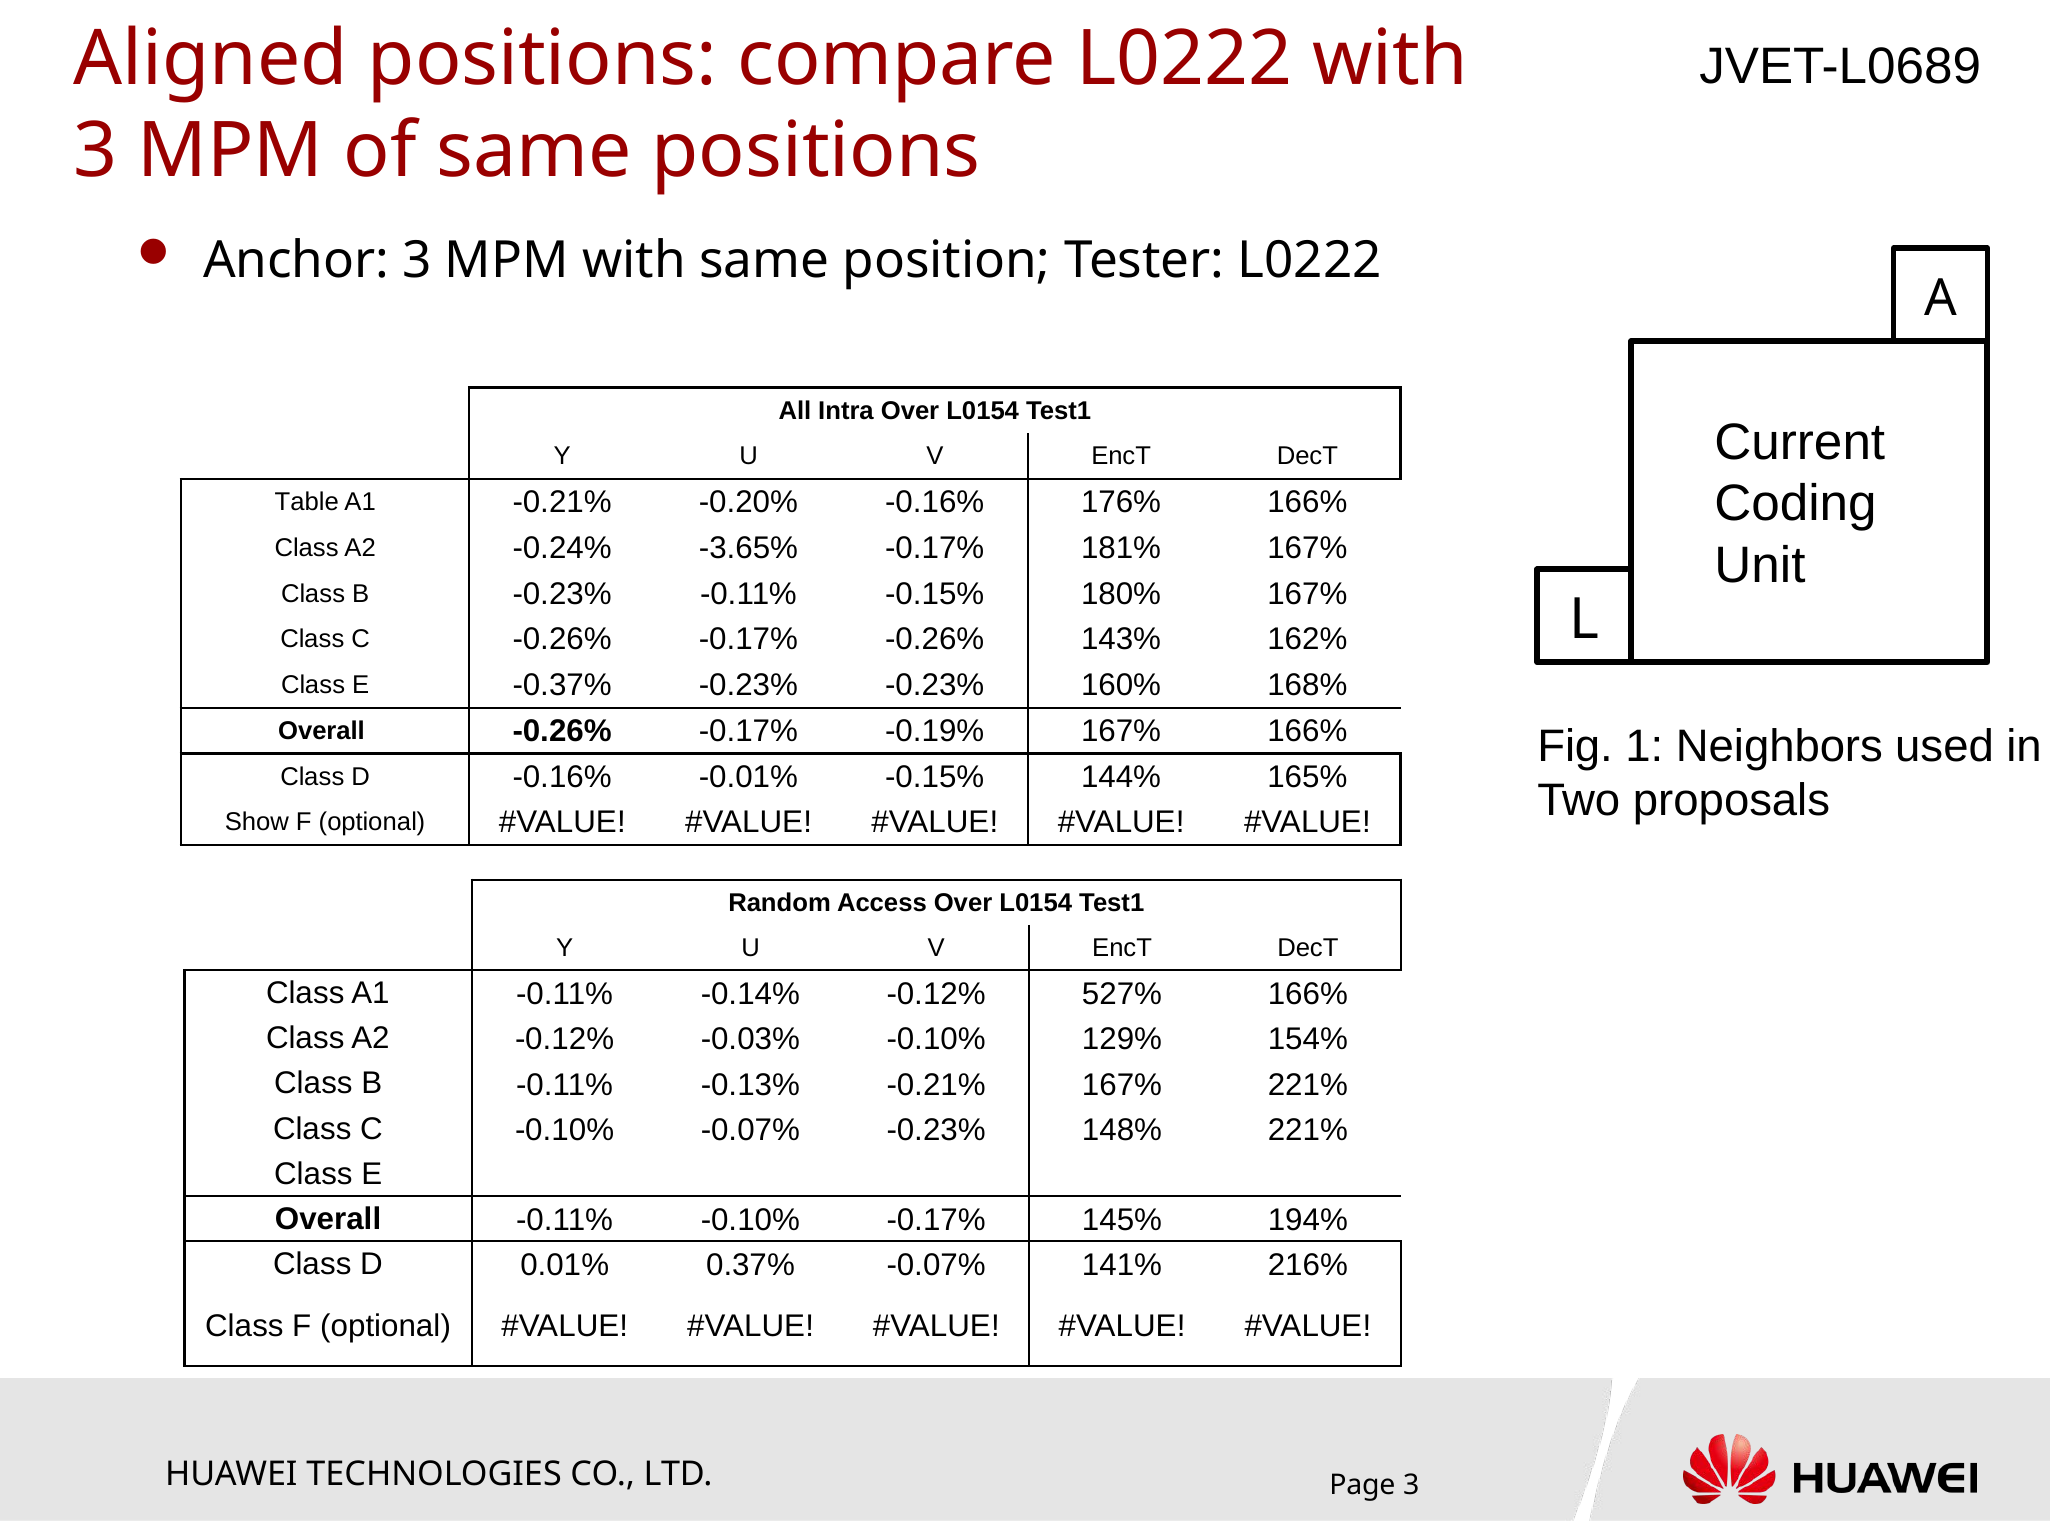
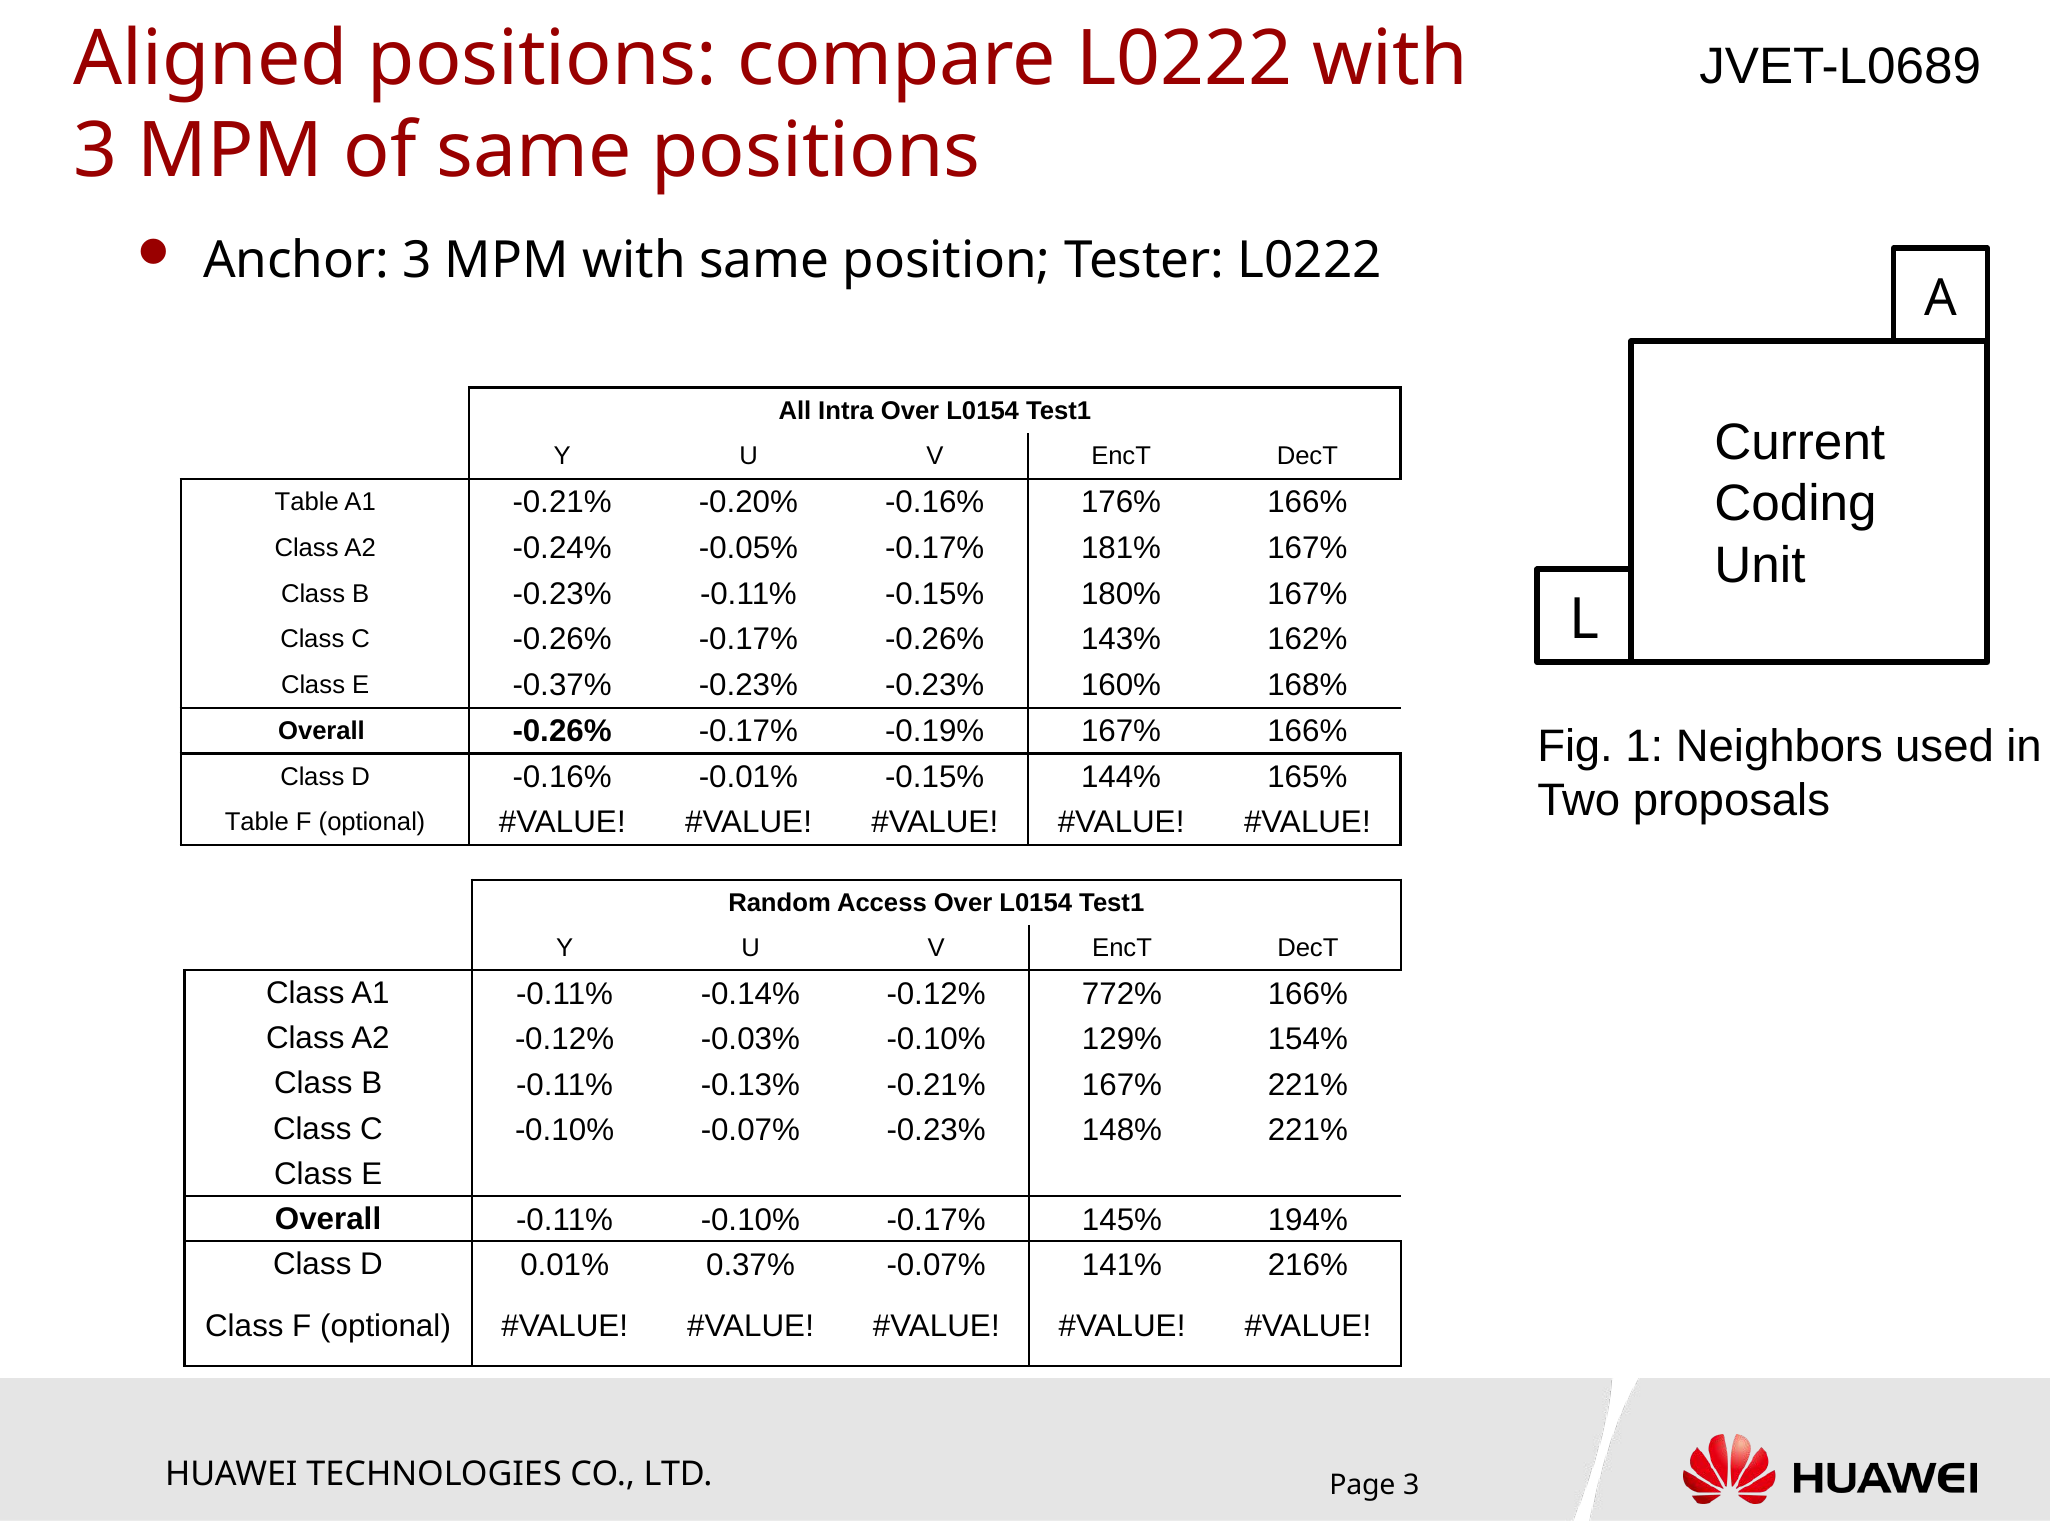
-3.65%: -3.65% -> -0.05%
Show at (257, 823): Show -> Table
527%: 527% -> 772%
